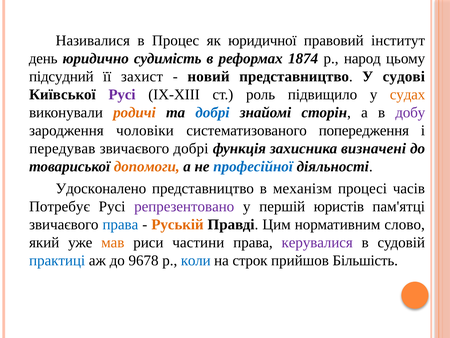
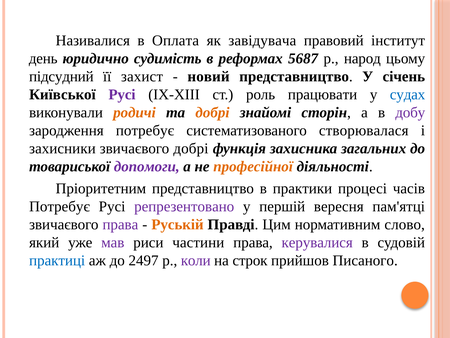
Процес: Процес -> Оплата
юридичної: юридичної -> завідувача
1874: 1874 -> 5687
судові: судові -> січень
підвищило: підвищило -> працювати
судах colour: orange -> blue
добрі at (212, 112) colour: blue -> orange
зародження чоловіки: чоловіки -> потребує
попередження: попередження -> створювалася
передував: передував -> захисники
визначені: визначені -> загальних
допомоги colour: orange -> purple
професійної colour: blue -> orange
Удосконалено: Удосконалено -> Пріоритетним
механізм: механізм -> практики
юристів: юристів -> вересня
права at (120, 224) colour: blue -> purple
мав colour: orange -> purple
9678: 9678 -> 2497
коли colour: blue -> purple
Більшість: Більшість -> Писаного
